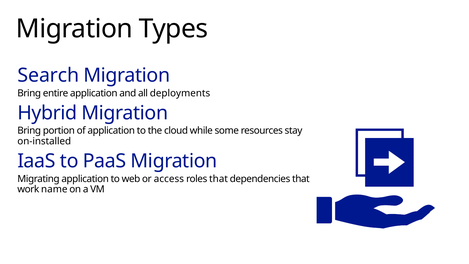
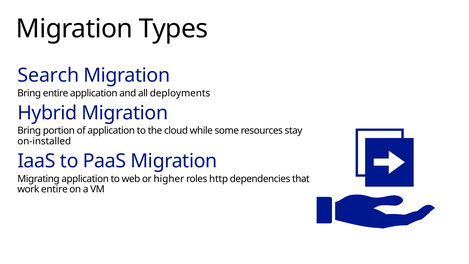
access: access -> higher
roles that: that -> http
work name: name -> entire
